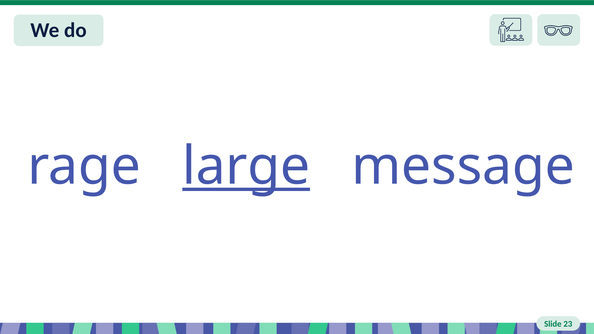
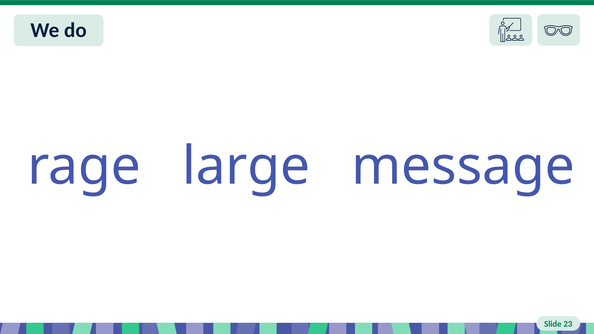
large underline: present -> none
